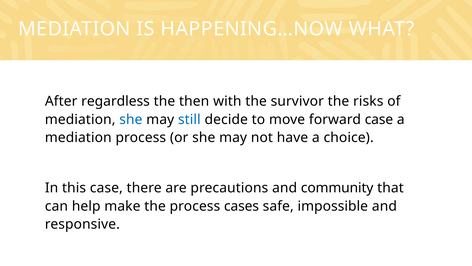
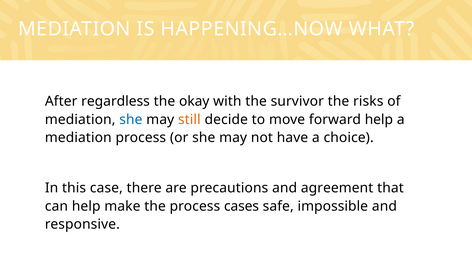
then: then -> okay
still colour: blue -> orange
forward case: case -> help
community: community -> agreement
